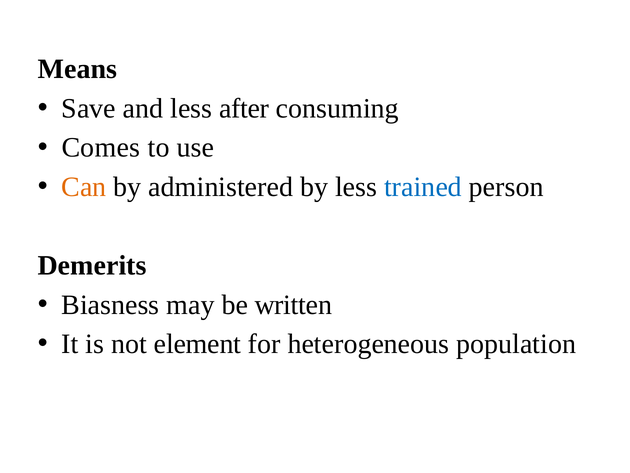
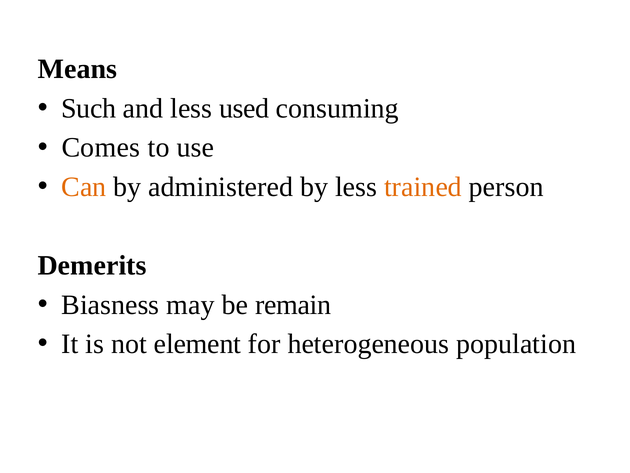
Save: Save -> Such
after: after -> used
trained colour: blue -> orange
written: written -> remain
